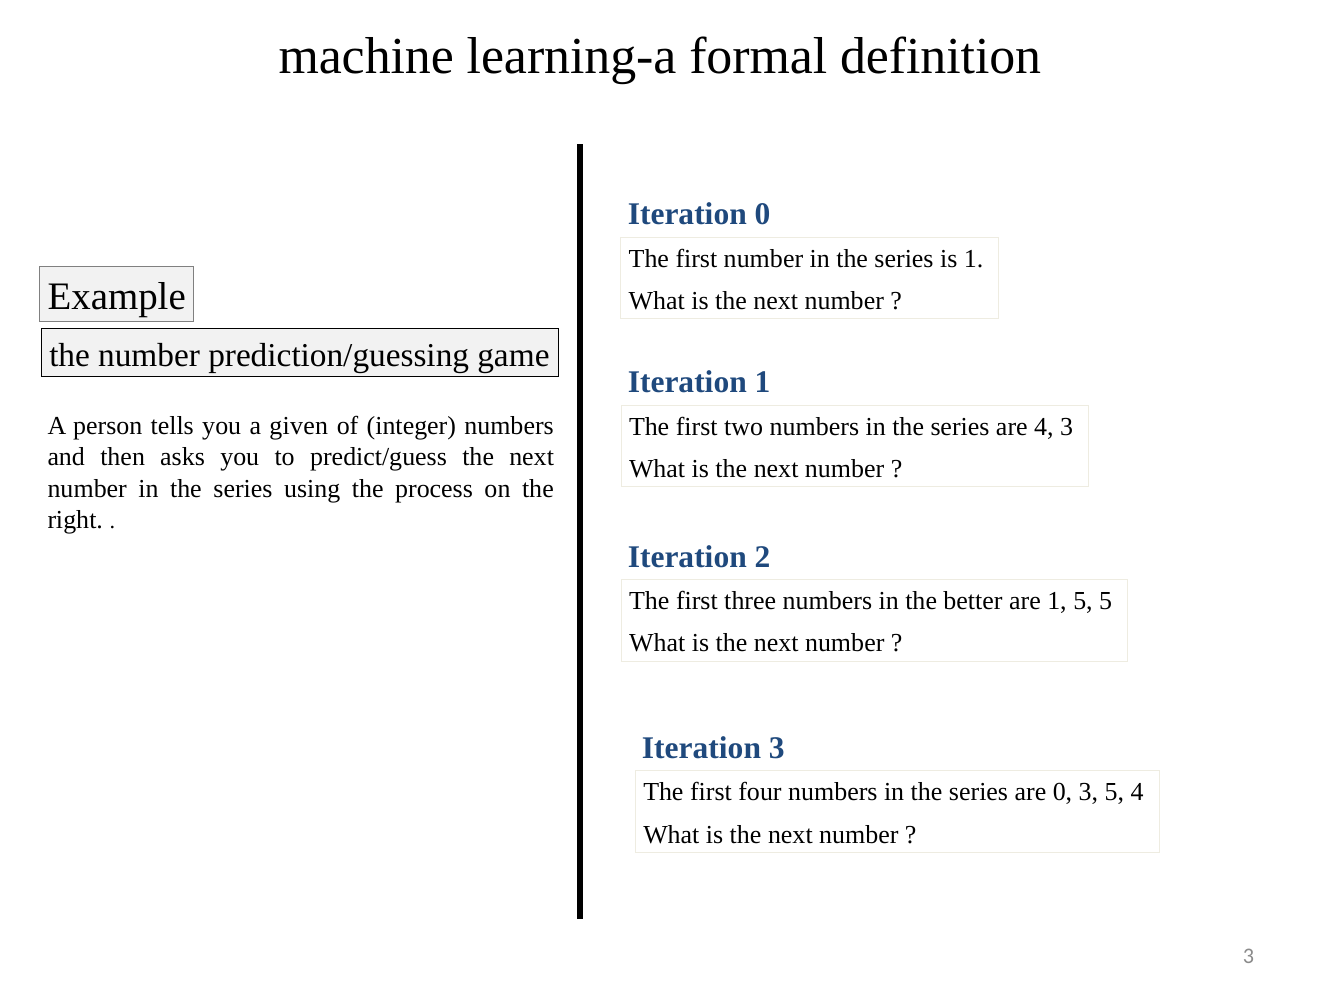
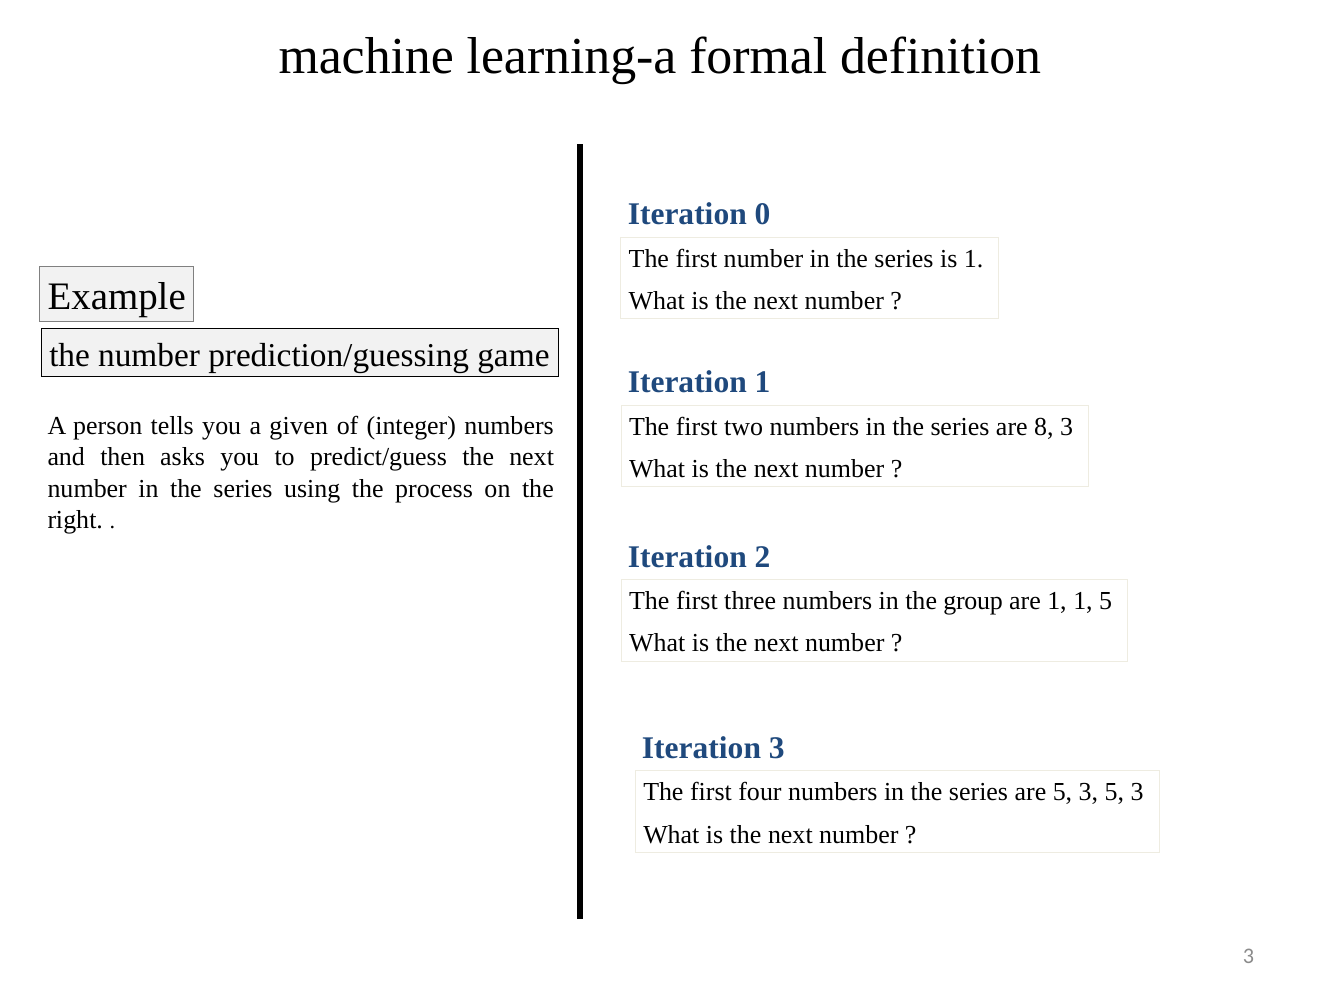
are 4: 4 -> 8
better: better -> group
1 5: 5 -> 1
are 0: 0 -> 5
3 5 4: 4 -> 3
